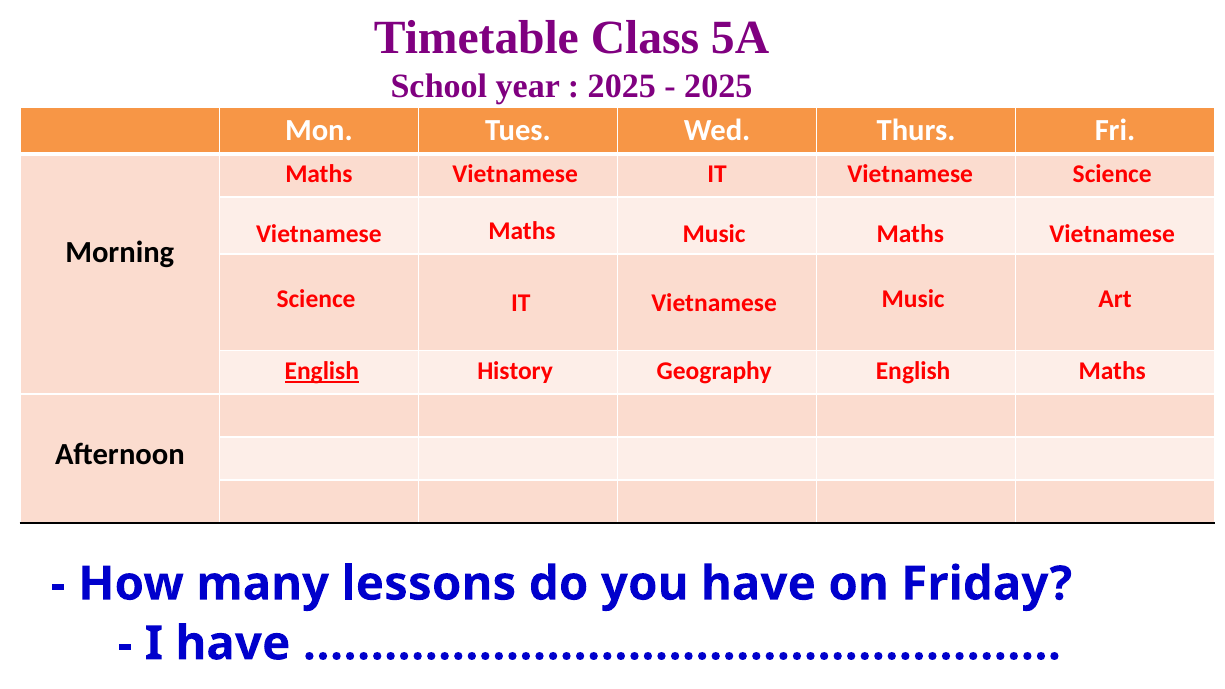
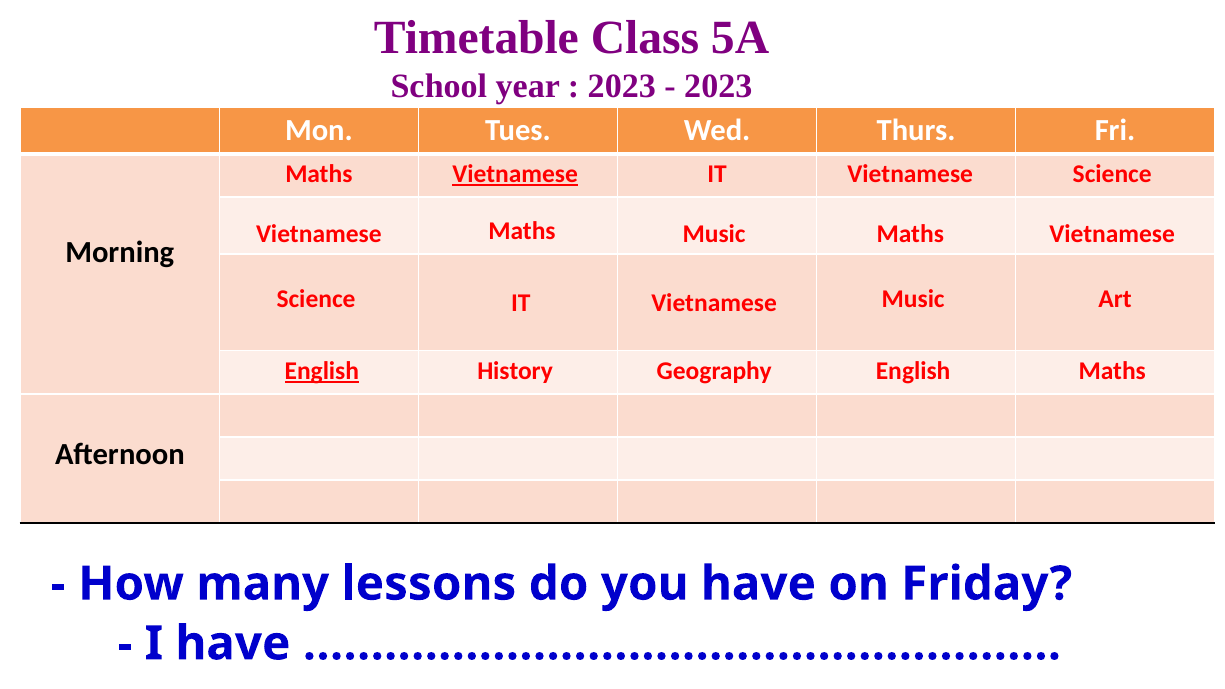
2025 at (622, 86): 2025 -> 2023
2025 at (718, 86): 2025 -> 2023
Vietnamese at (515, 174) underline: none -> present
